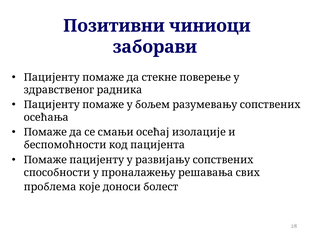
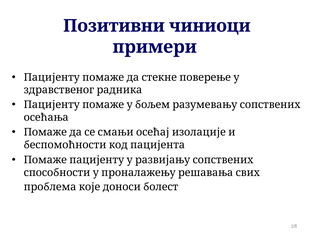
заборави: заборави -> примери
